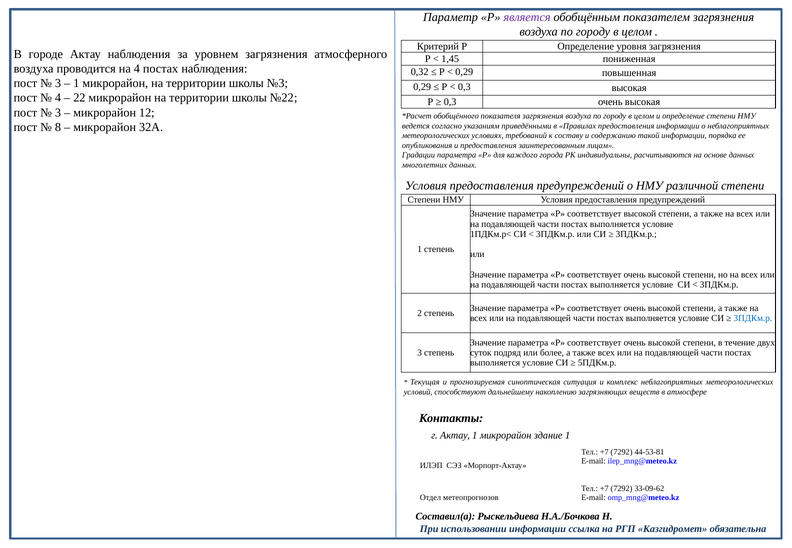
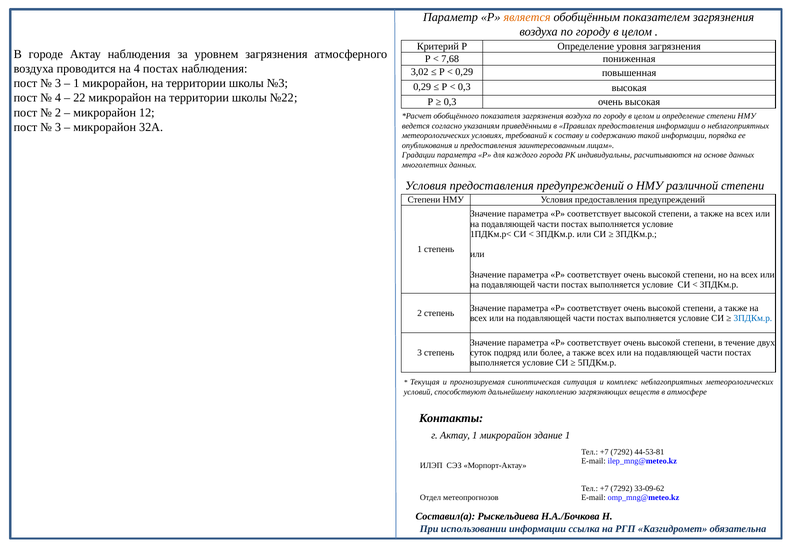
является colour: purple -> orange
1,45: 1,45 -> 7,68
0,32: 0,32 -> 3,02
3 at (58, 113): 3 -> 2
8 at (58, 127): 8 -> 3
